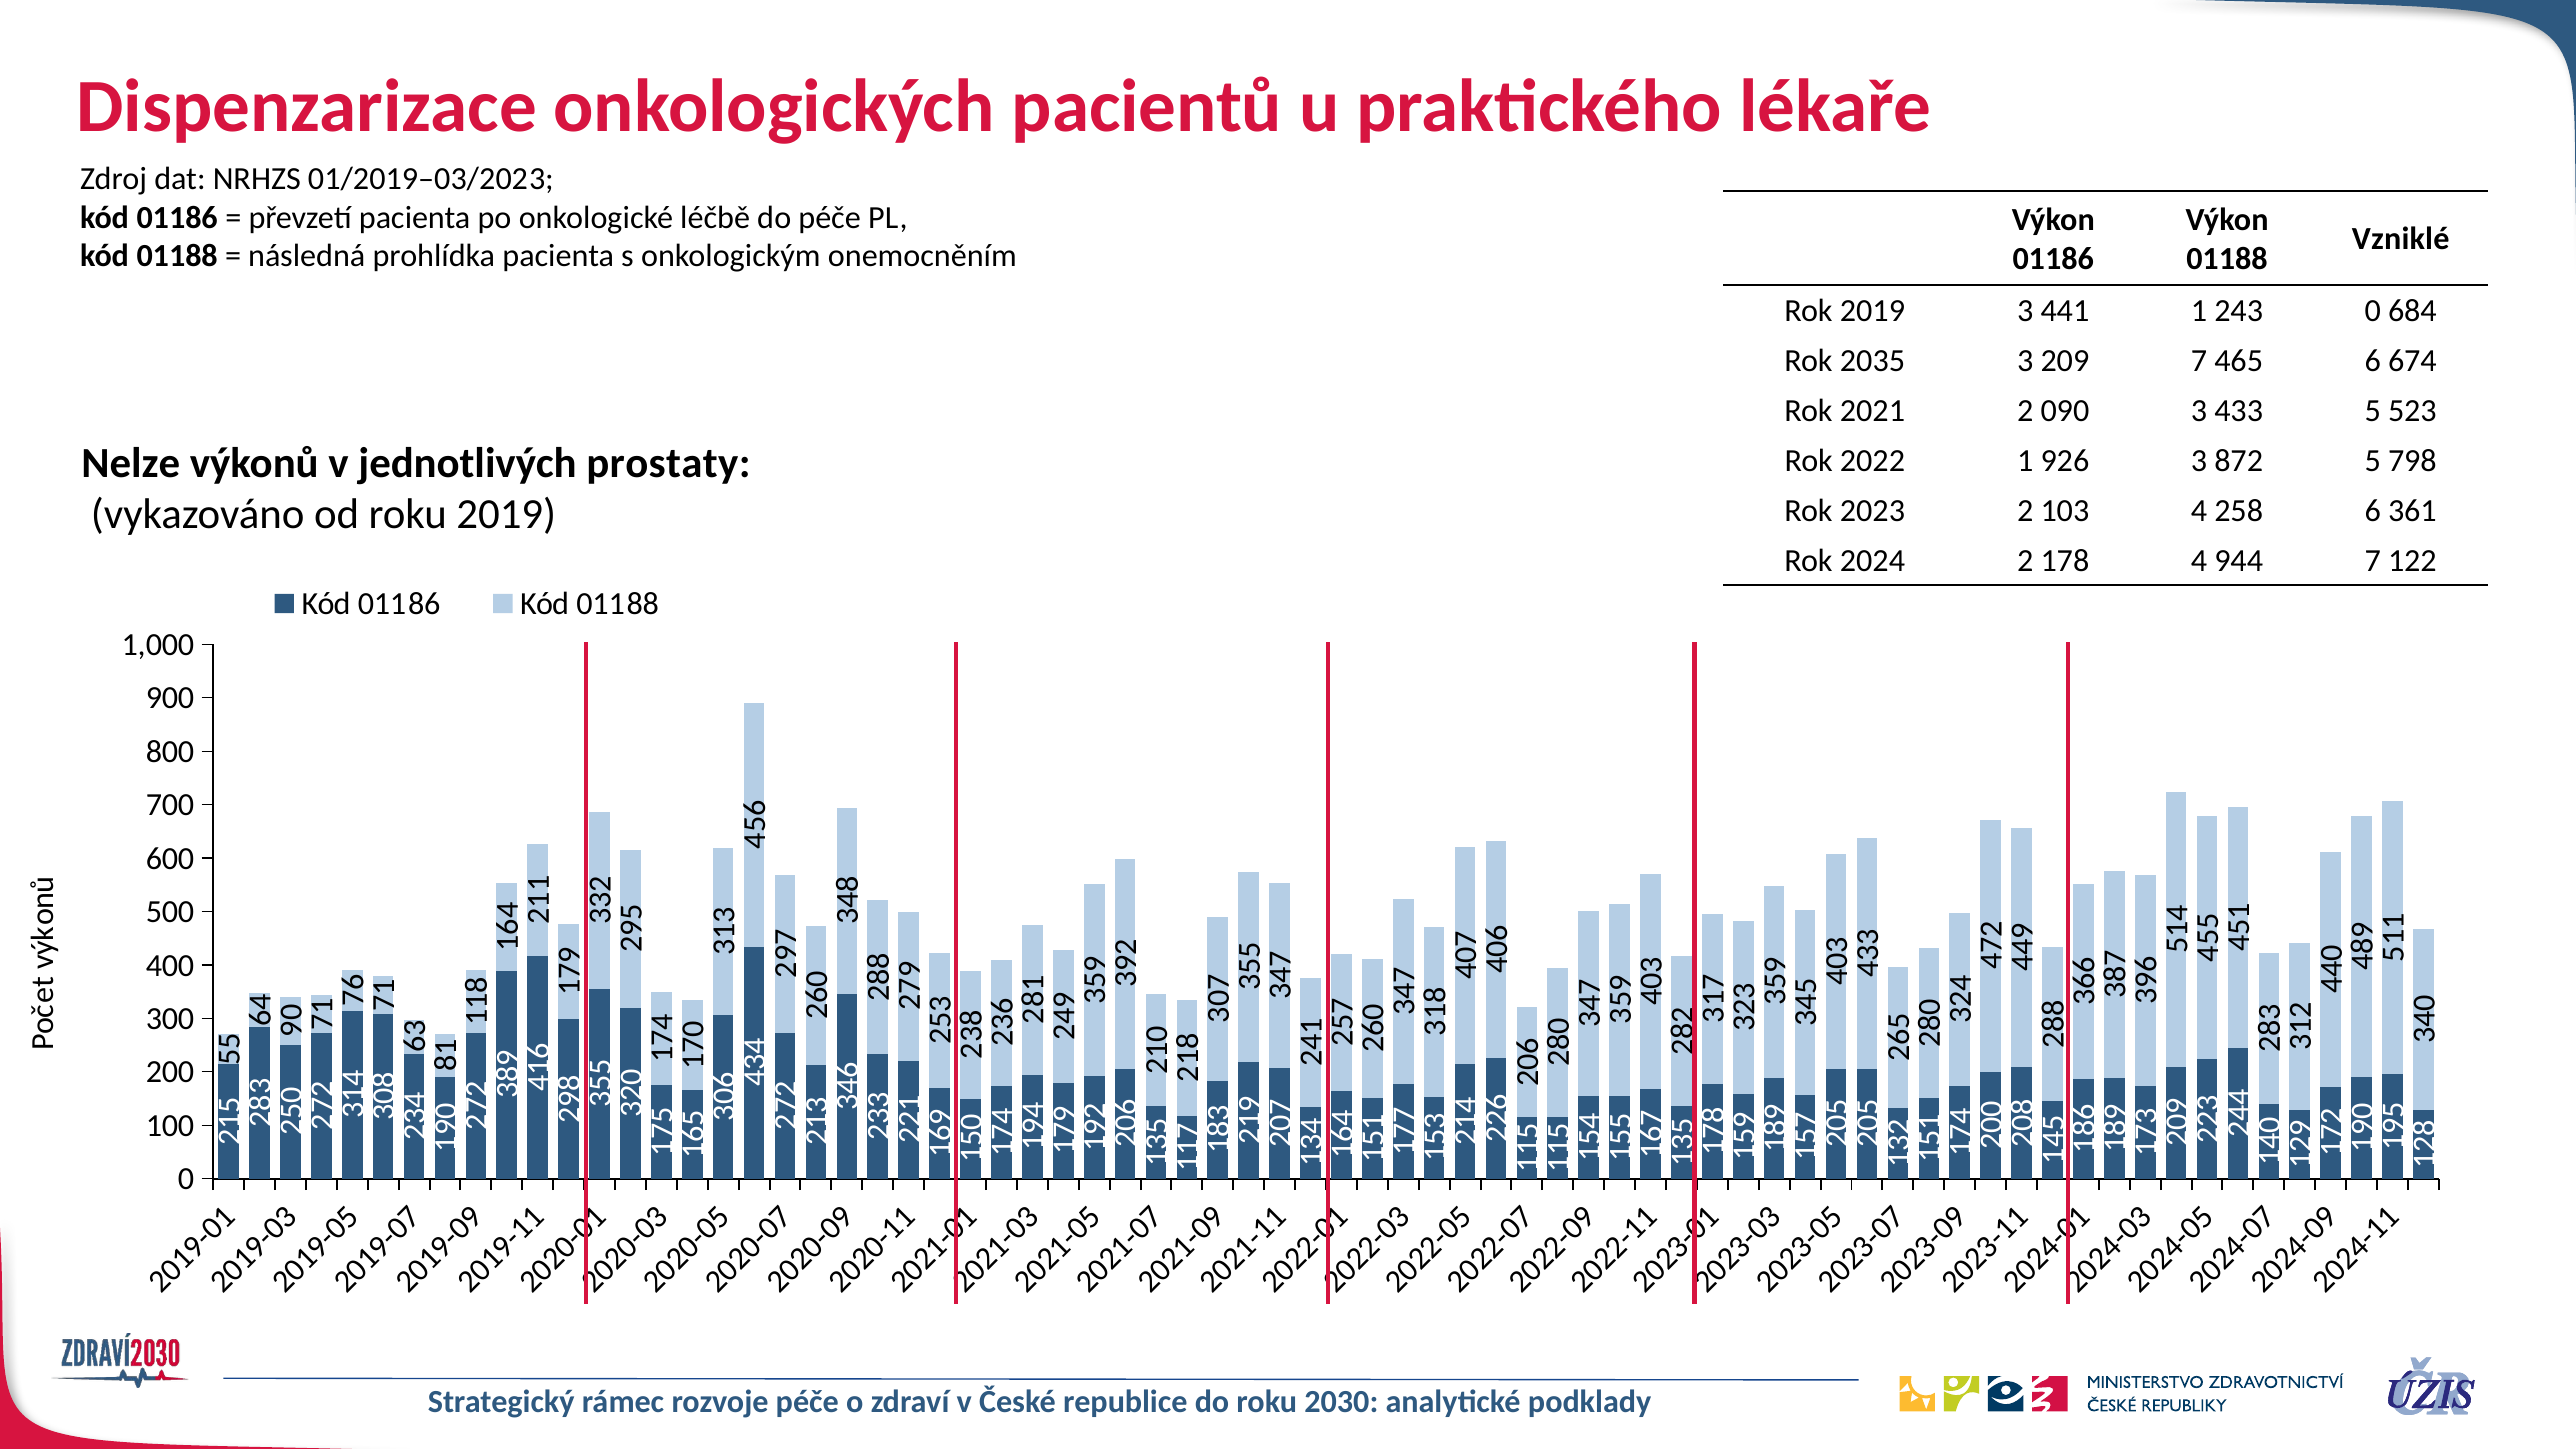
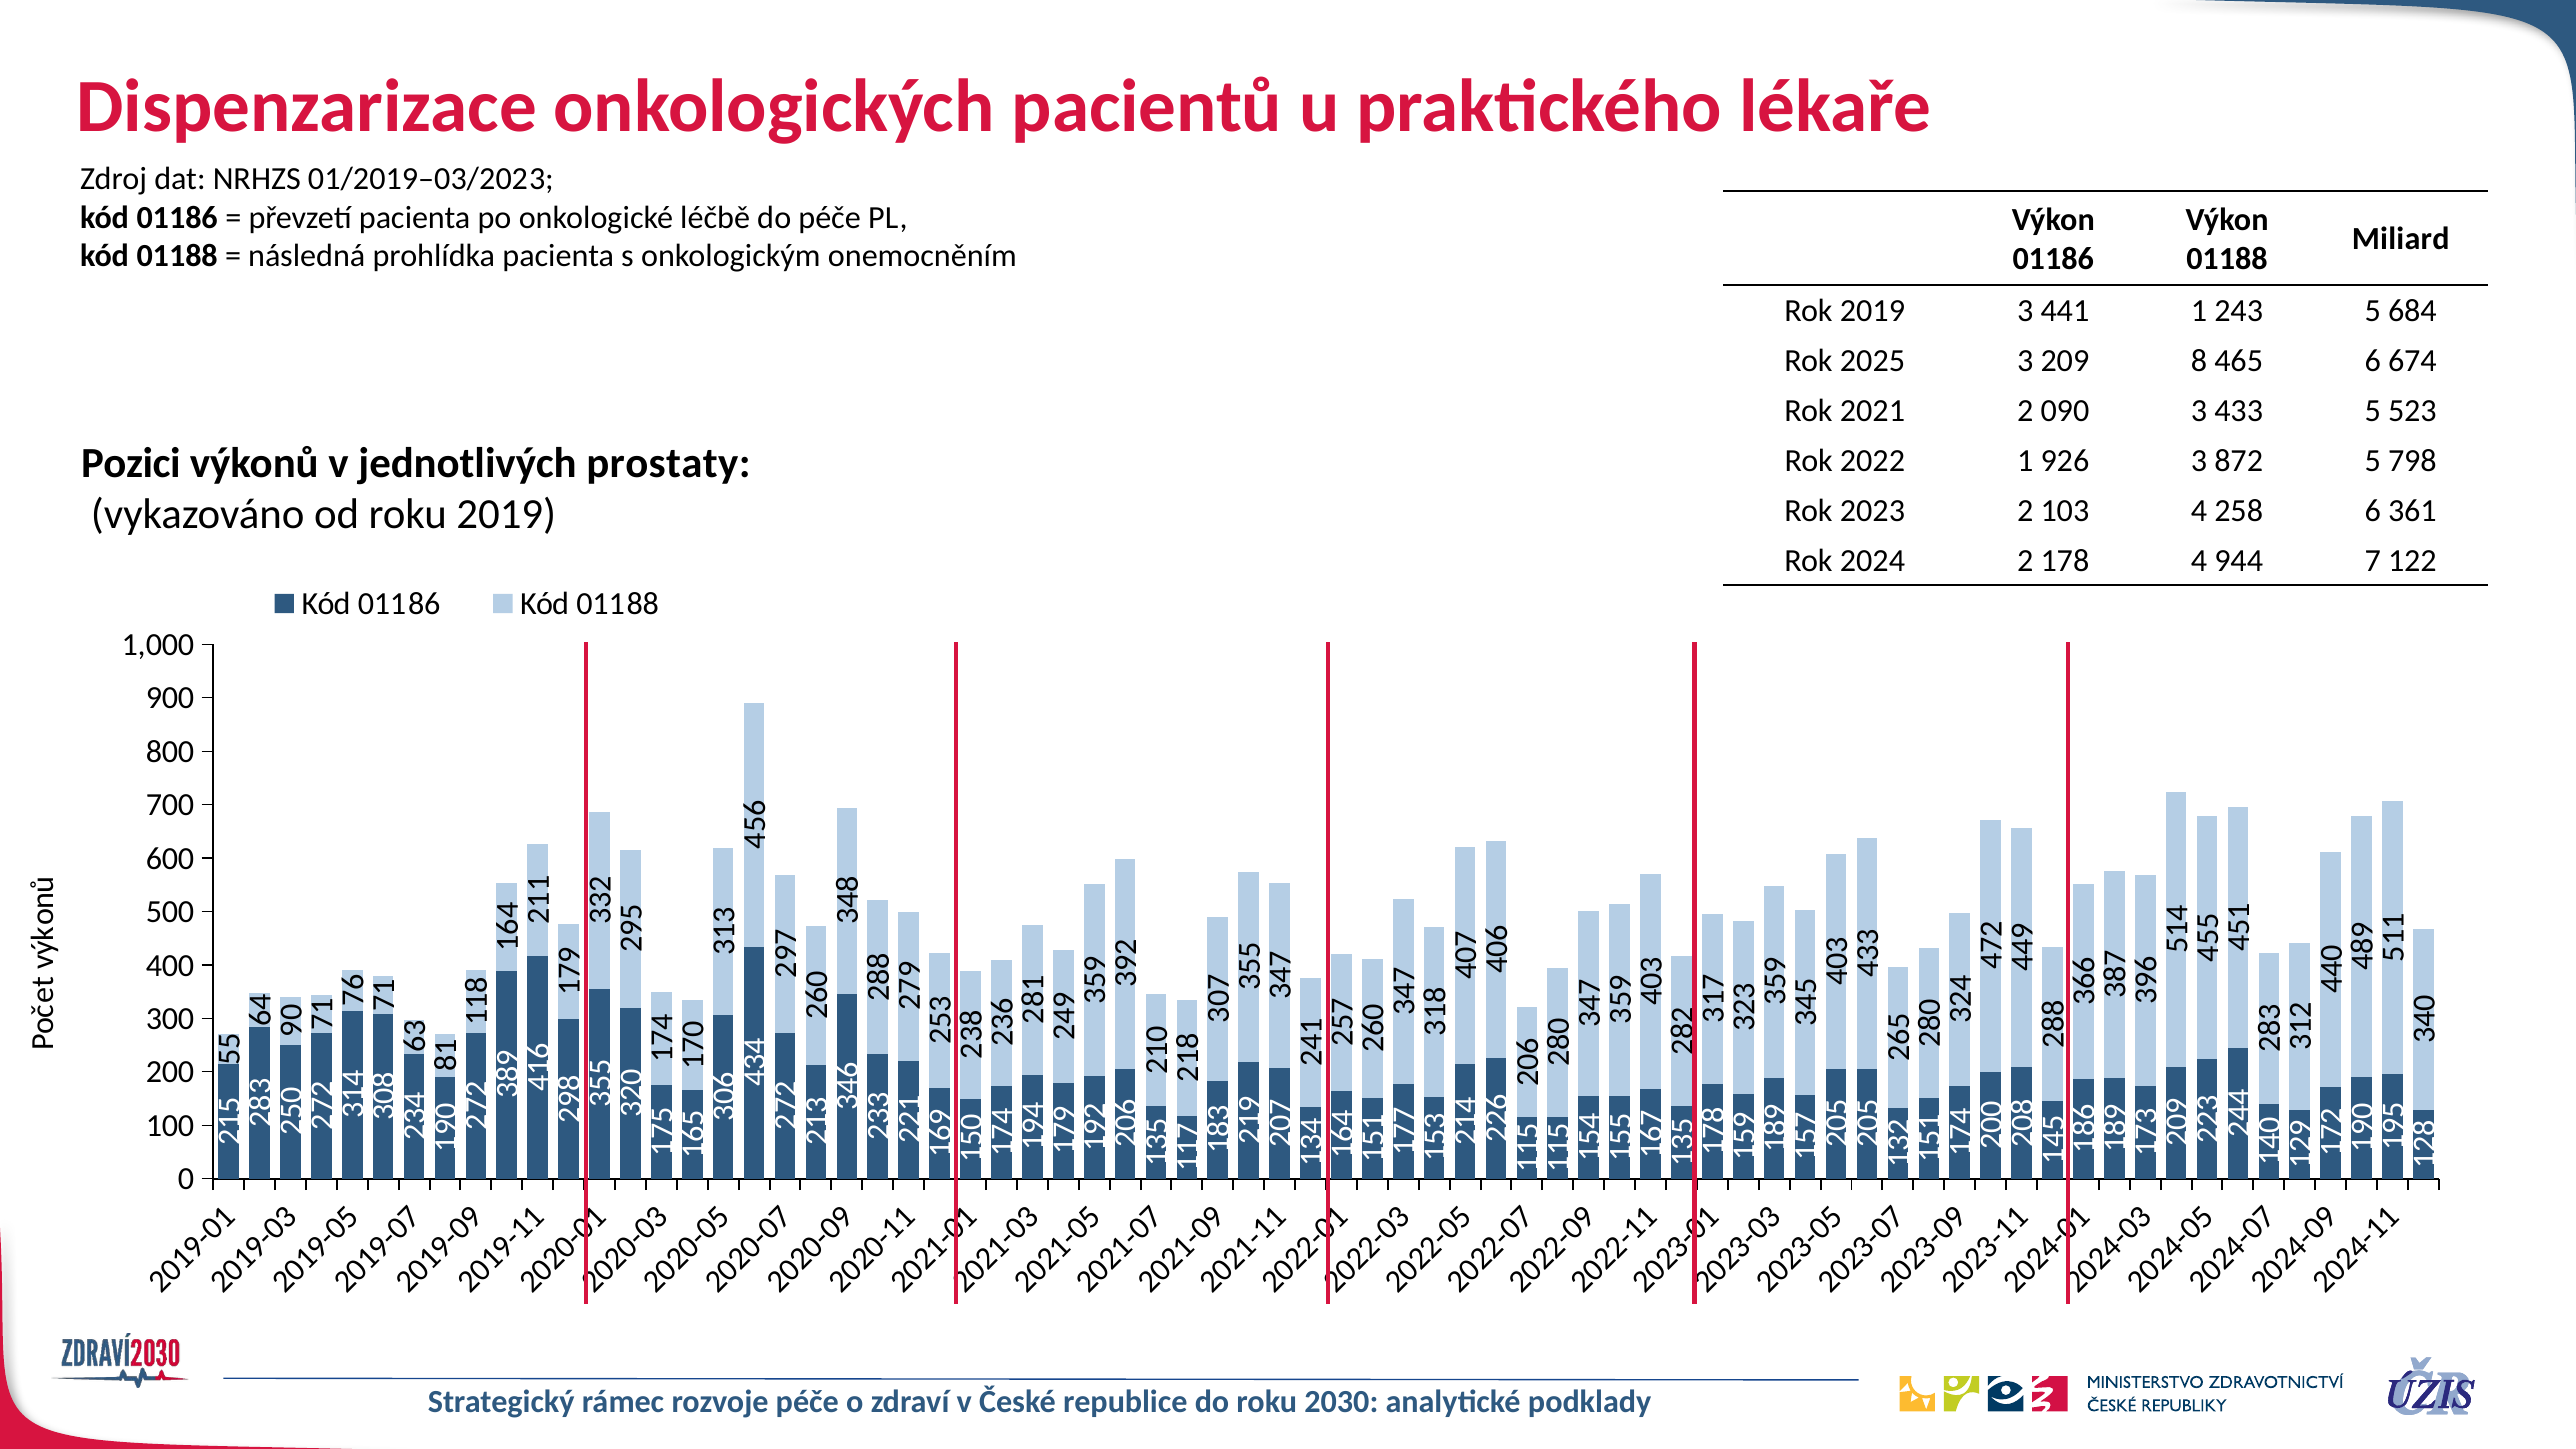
Vzniklé: Vzniklé -> Miliard
243 0: 0 -> 5
2035: 2035 -> 2025
209 7: 7 -> 8
Nelze: Nelze -> Pozici
